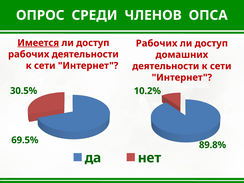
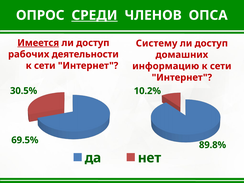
СРЕДИ underline: none -> present
Рабочих at (157, 43): Рабочих -> Систему
деятельности at (166, 66): деятельности -> информацию
